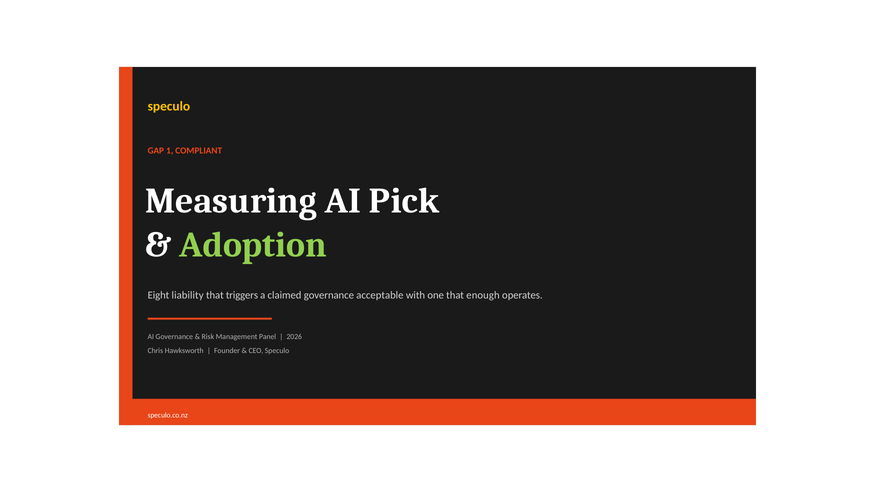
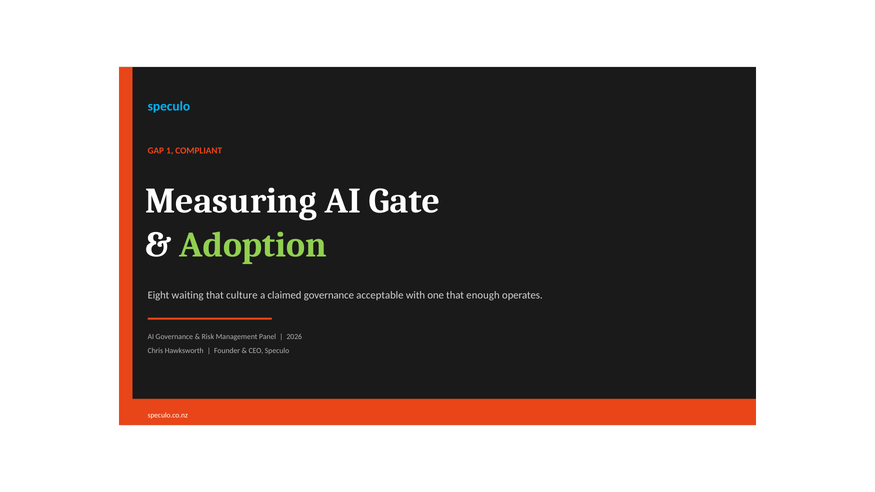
speculo at (169, 106) colour: yellow -> light blue
Pick: Pick -> Gate
liability: liability -> waiting
triggers: triggers -> culture
